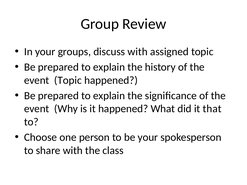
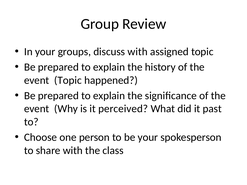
it happened: happened -> perceived
that: that -> past
